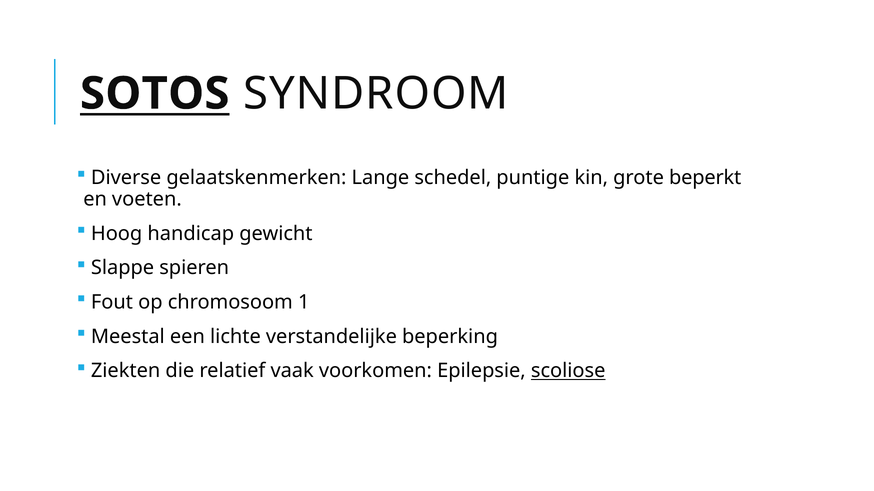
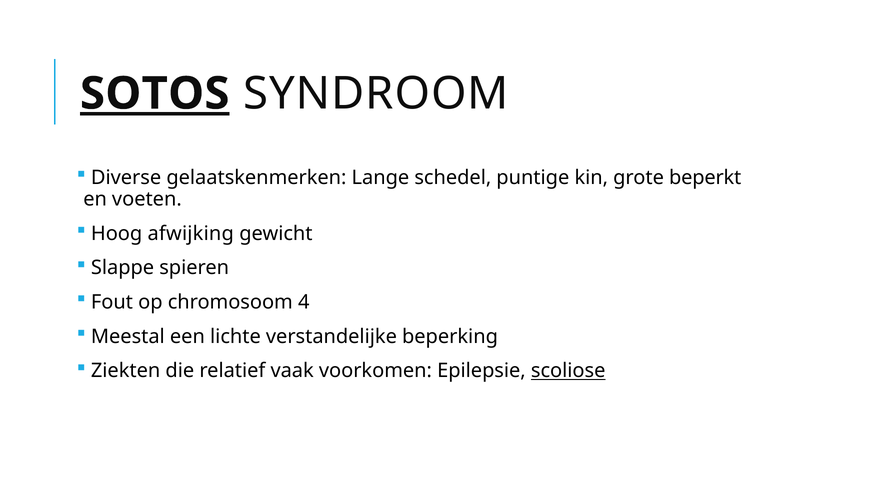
SOTOS underline: none -> present
handicap: handicap -> afwijking
1: 1 -> 4
